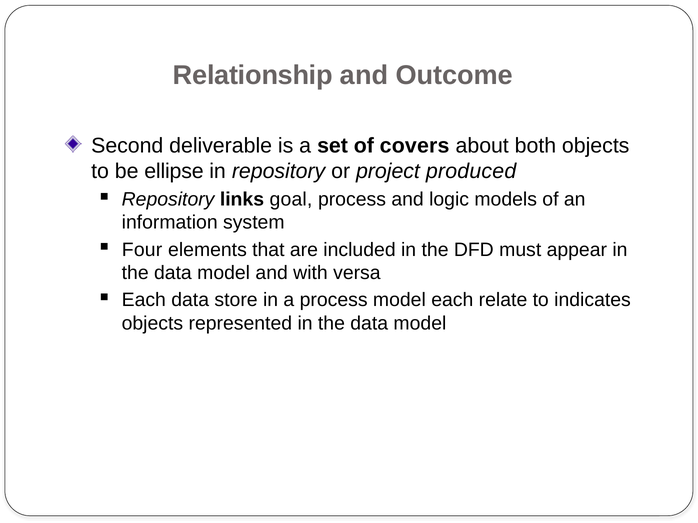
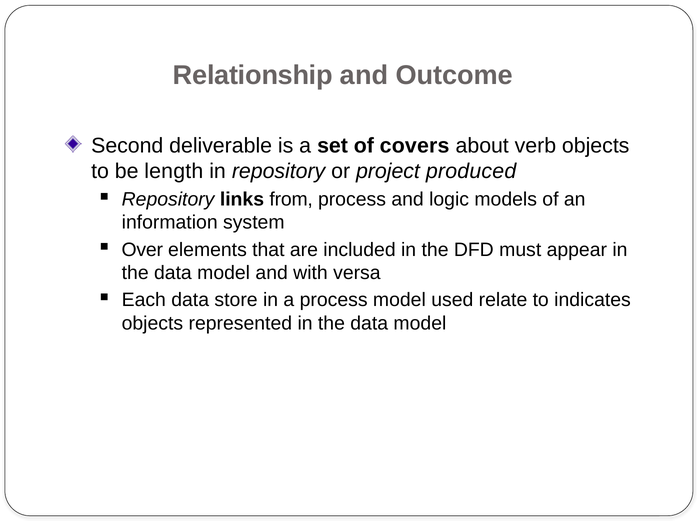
both: both -> verb
ellipse: ellipse -> length
goal: goal -> from
Four: Four -> Over
model each: each -> used
